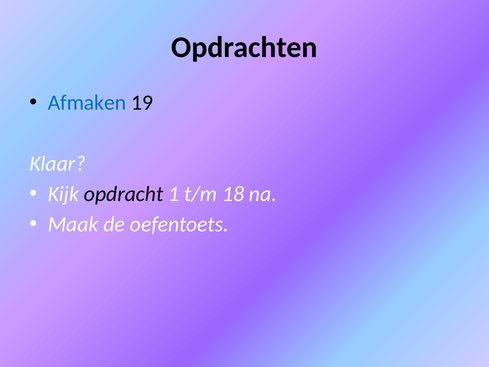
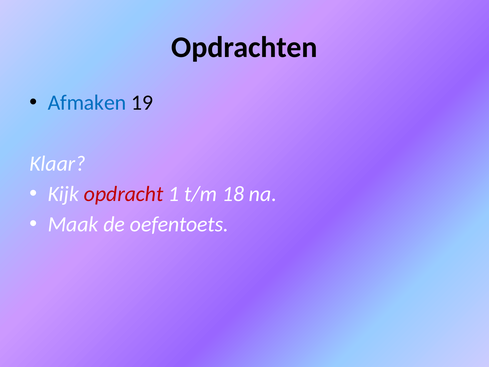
opdracht colour: black -> red
